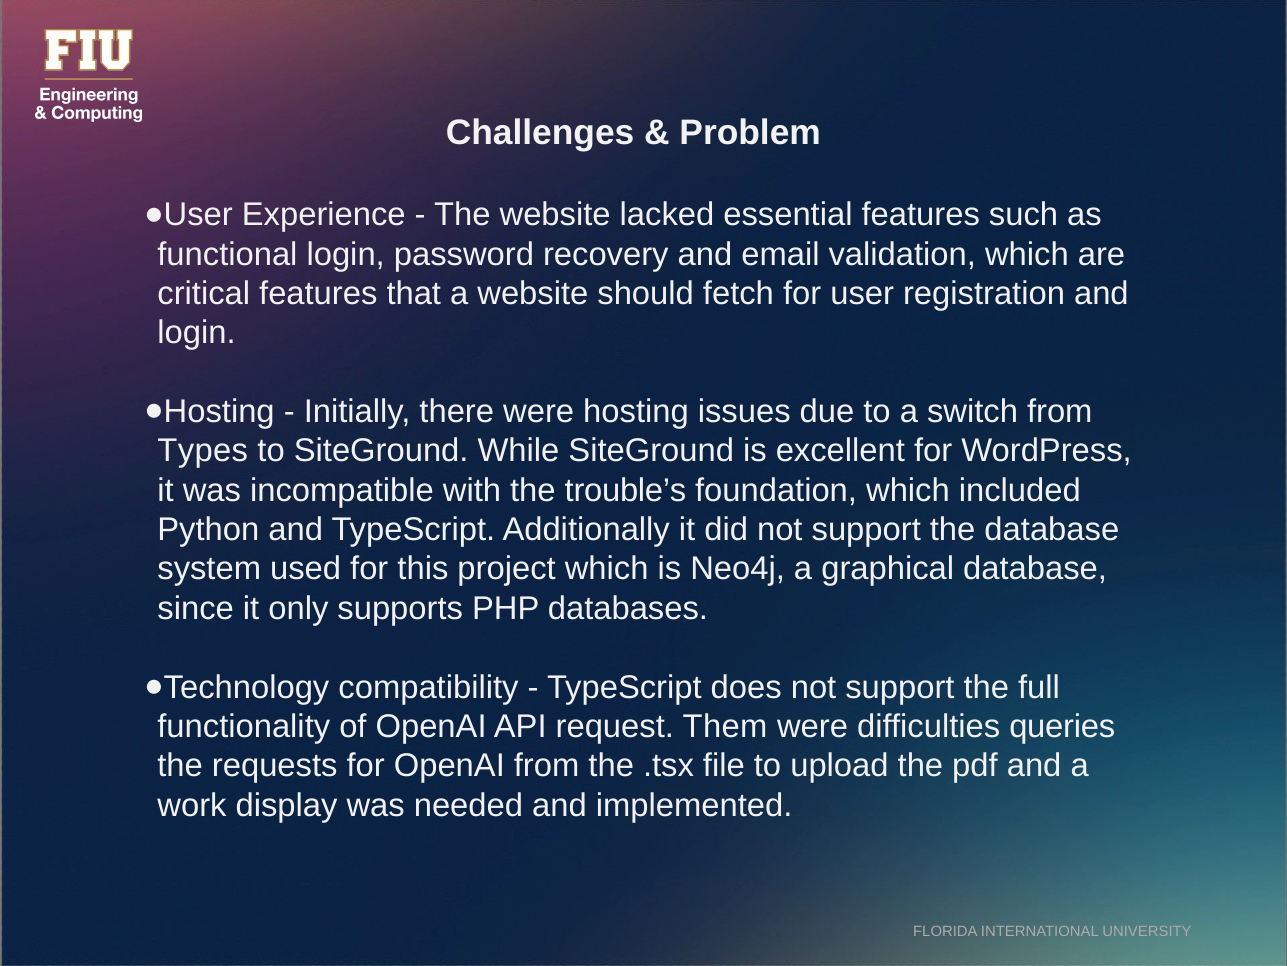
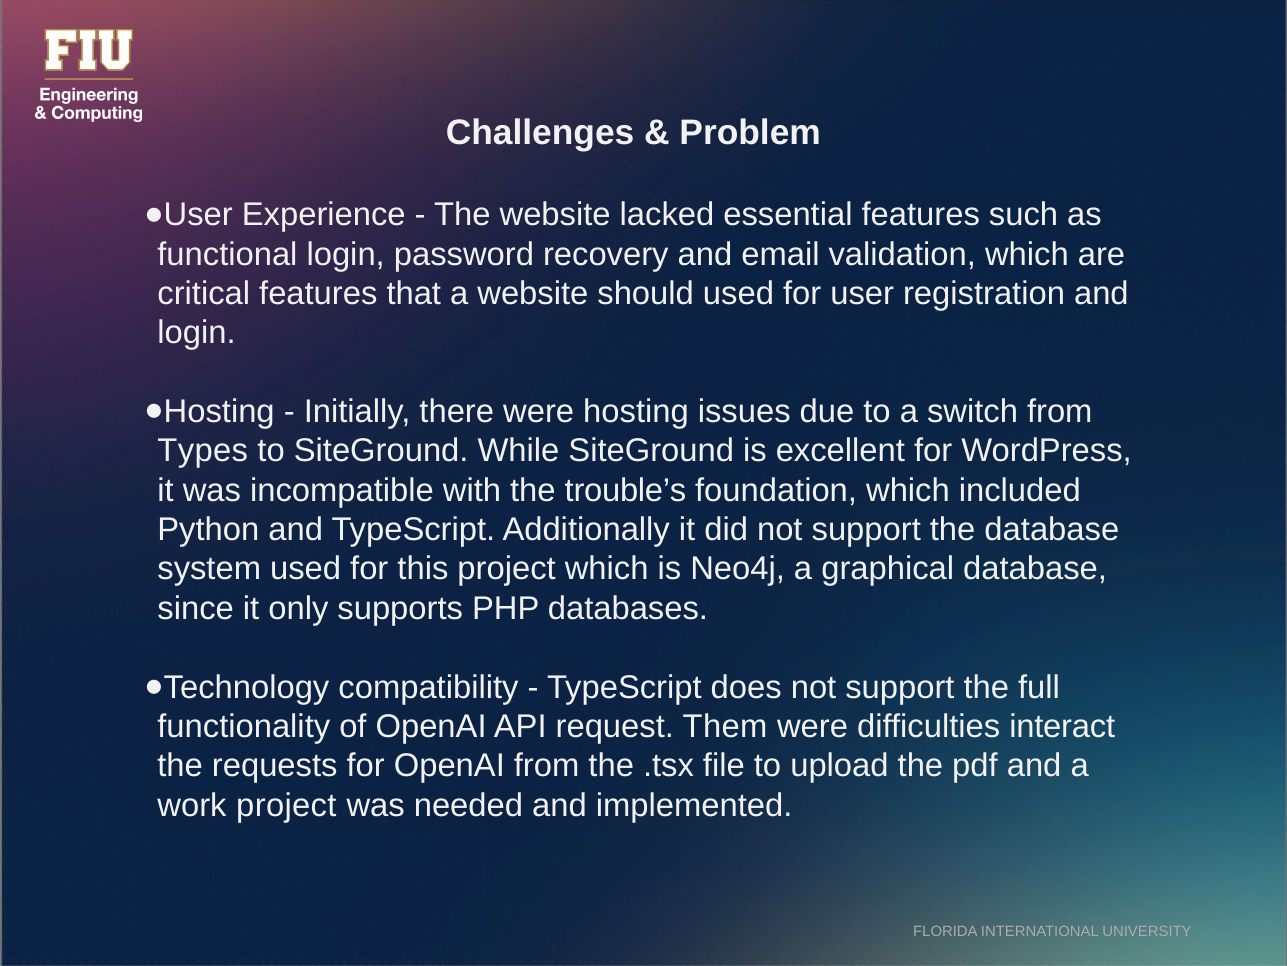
should fetch: fetch -> used
queries: queries -> interact
work display: display -> project
